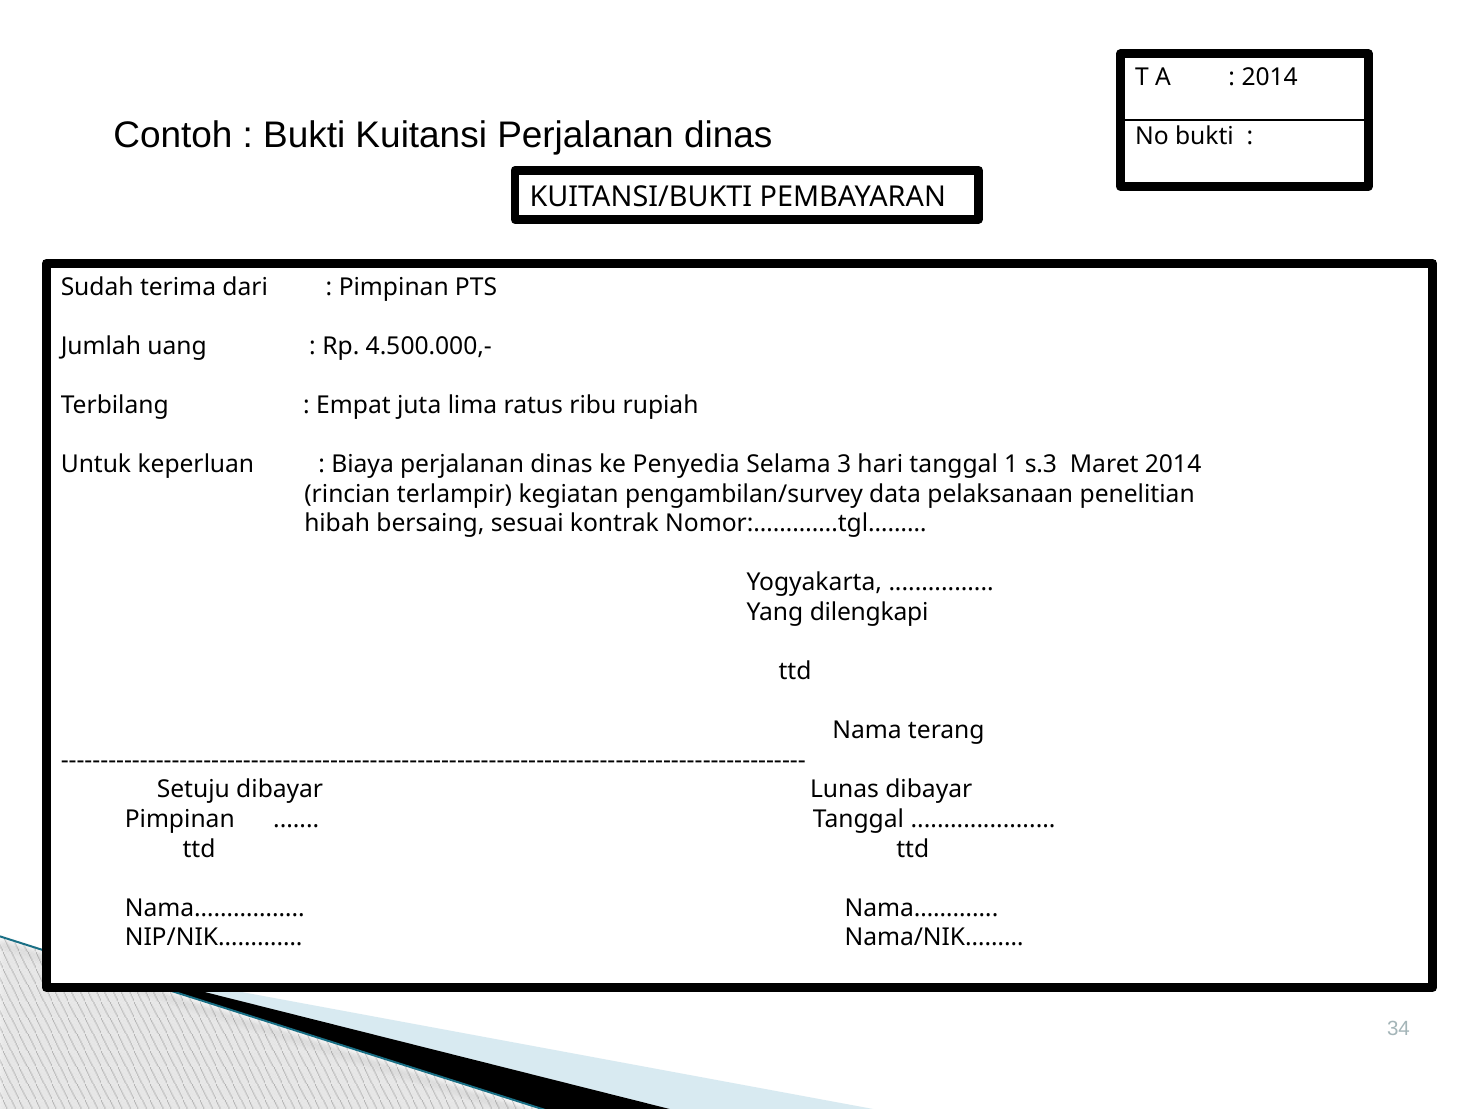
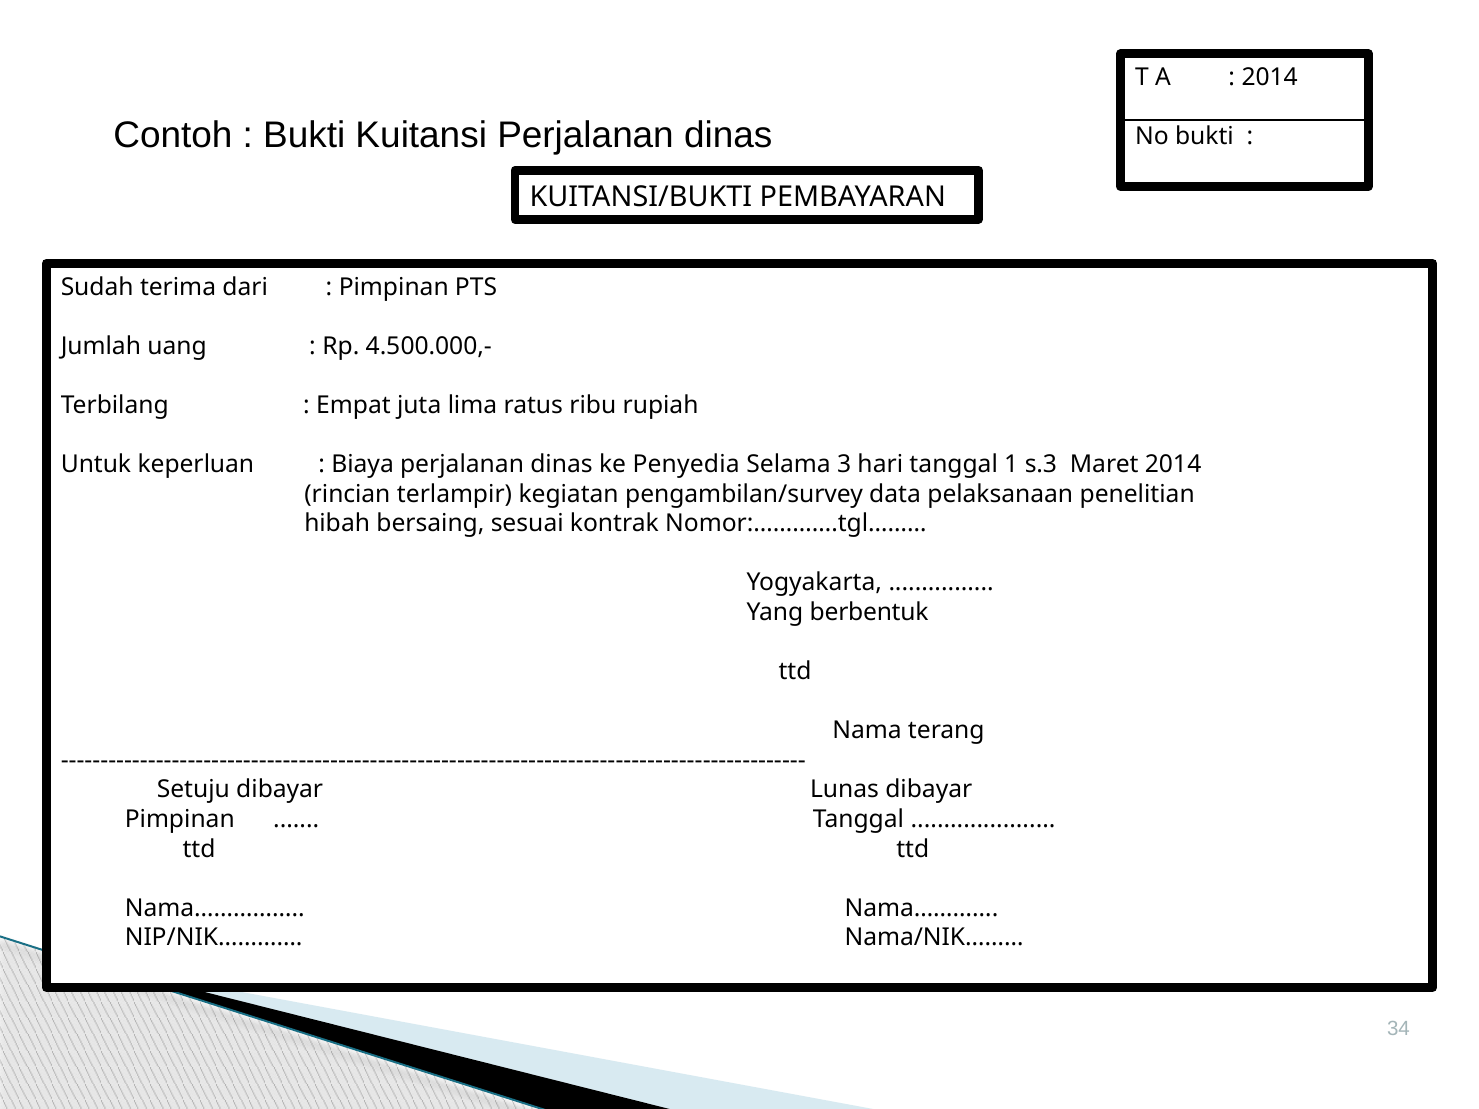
dilengkapi: dilengkapi -> berbentuk
